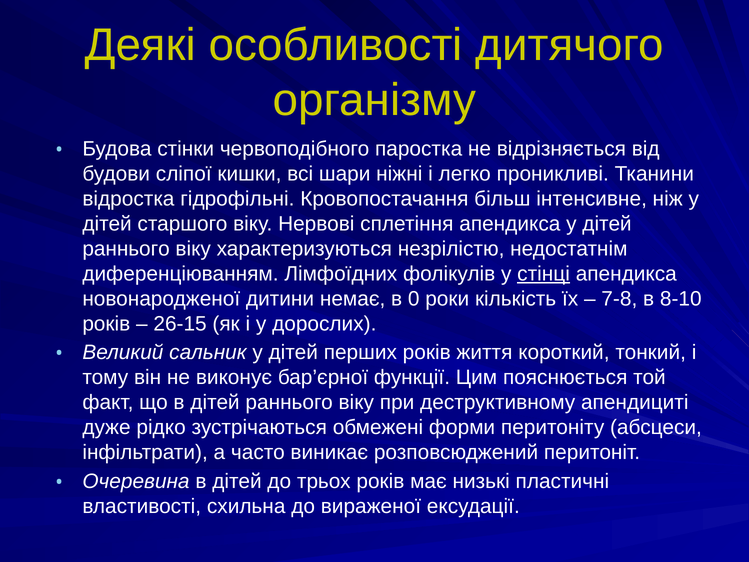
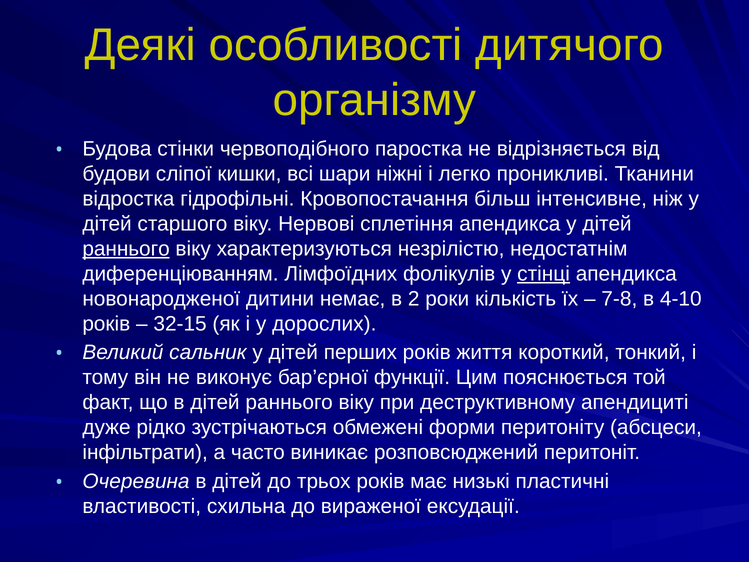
раннього at (126, 249) underline: none -> present
0: 0 -> 2
8-10: 8-10 -> 4-10
26-15: 26-15 -> 32-15
